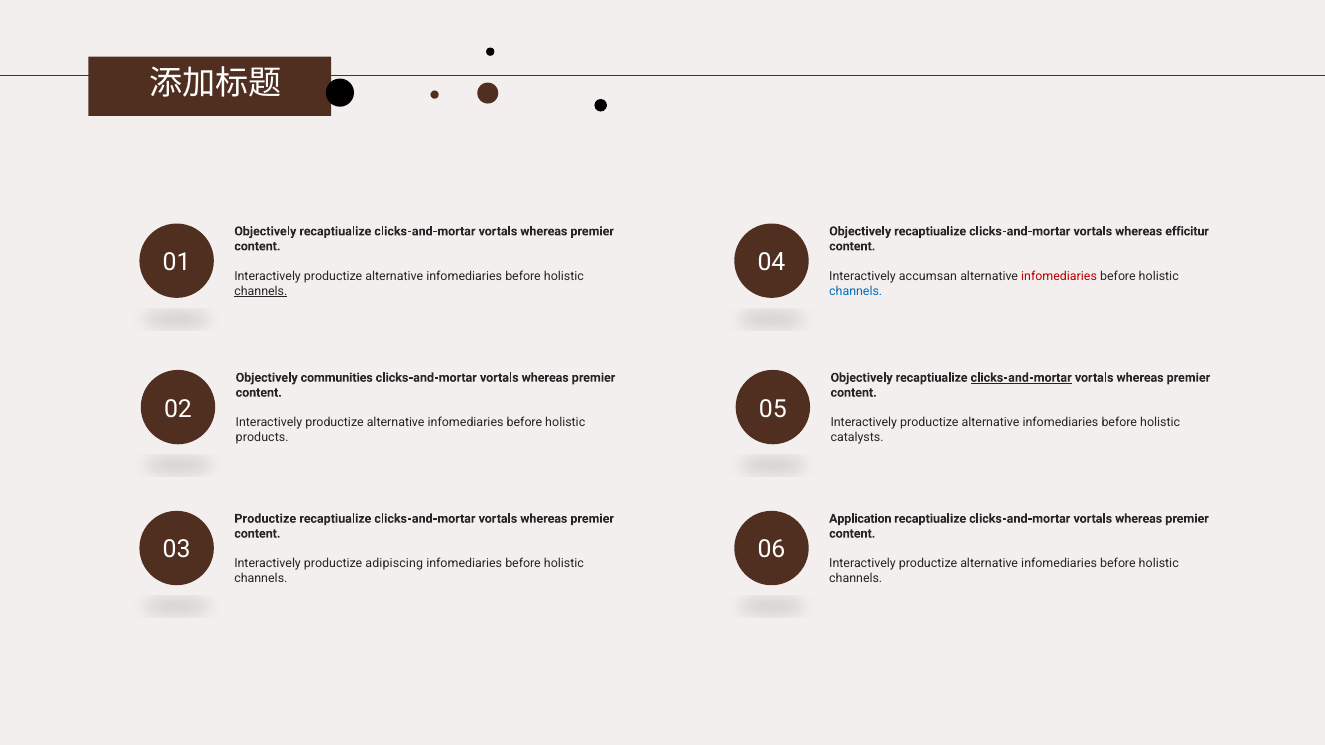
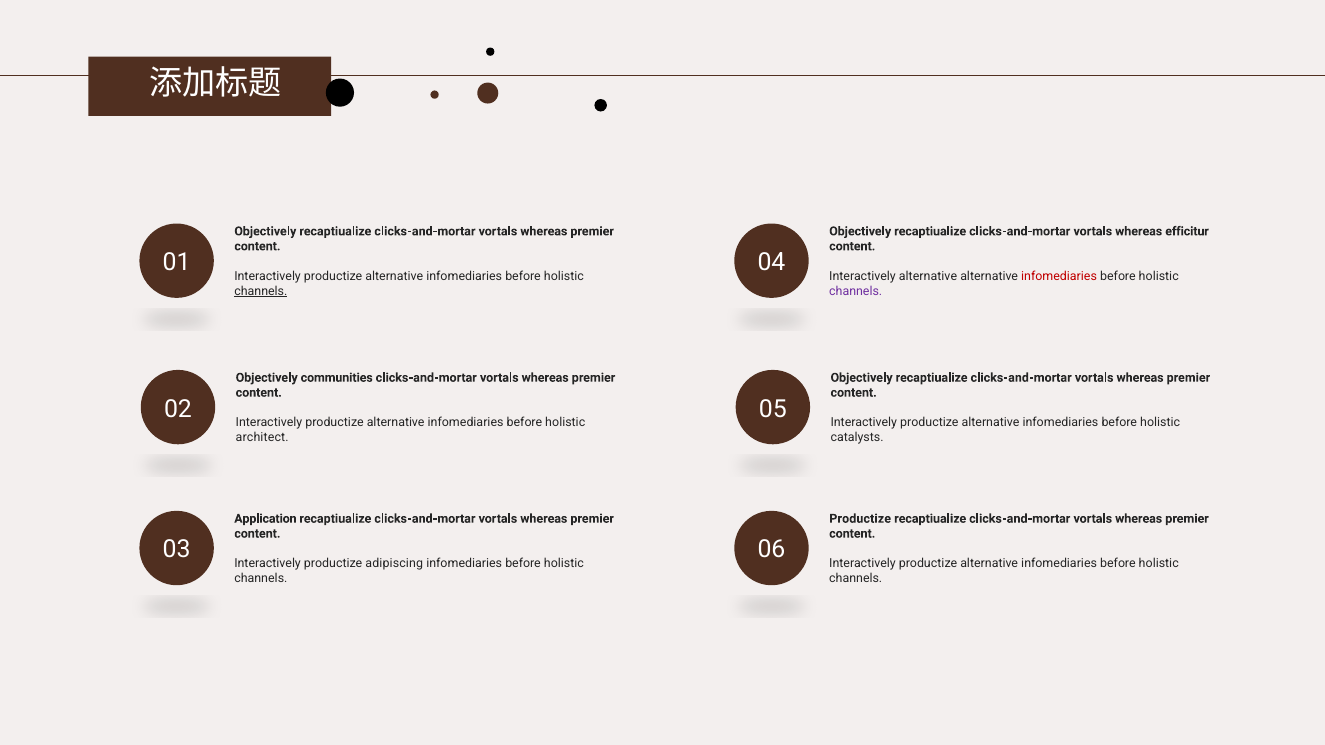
Interactively accumsan: accumsan -> alternative
channels at (856, 291) colour: blue -> purple
clicks-and-mortar at (1021, 378) underline: present -> none
products: products -> architect
Productize at (265, 519): Productize -> Application
Application at (860, 519): Application -> Productize
